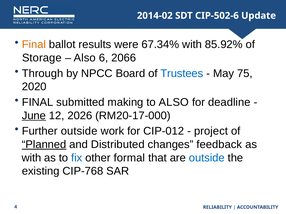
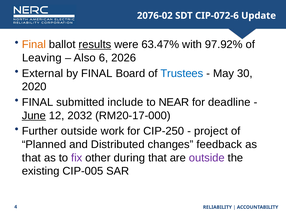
2014-02: 2014-02 -> 2076-02
CIP-502-6: CIP-502-6 -> CIP-072-6
results underline: none -> present
67.34%: 67.34% -> 63.47%
85.92%: 85.92% -> 97.92%
Storage: Storage -> Leaving
2066: 2066 -> 2026
Through: Through -> External
by NPCC: NPCC -> FINAL
75: 75 -> 30
making: making -> include
to ALSO: ALSO -> NEAR
2026: 2026 -> 2032
CIP-012: CIP-012 -> CIP-250
Planned underline: present -> none
with at (31, 158): with -> that
fix colour: blue -> purple
formal: formal -> during
outside at (207, 158) colour: blue -> purple
CIP-768: CIP-768 -> CIP-005
